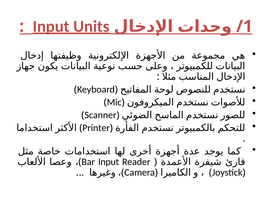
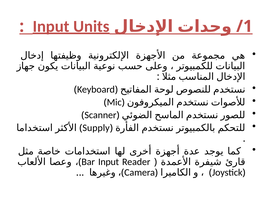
Printer: Printer -> Supply
